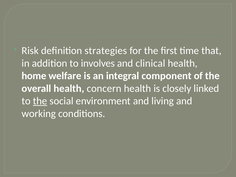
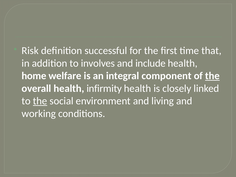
strategies: strategies -> successful
clinical: clinical -> include
the at (212, 76) underline: none -> present
concern: concern -> infirmity
